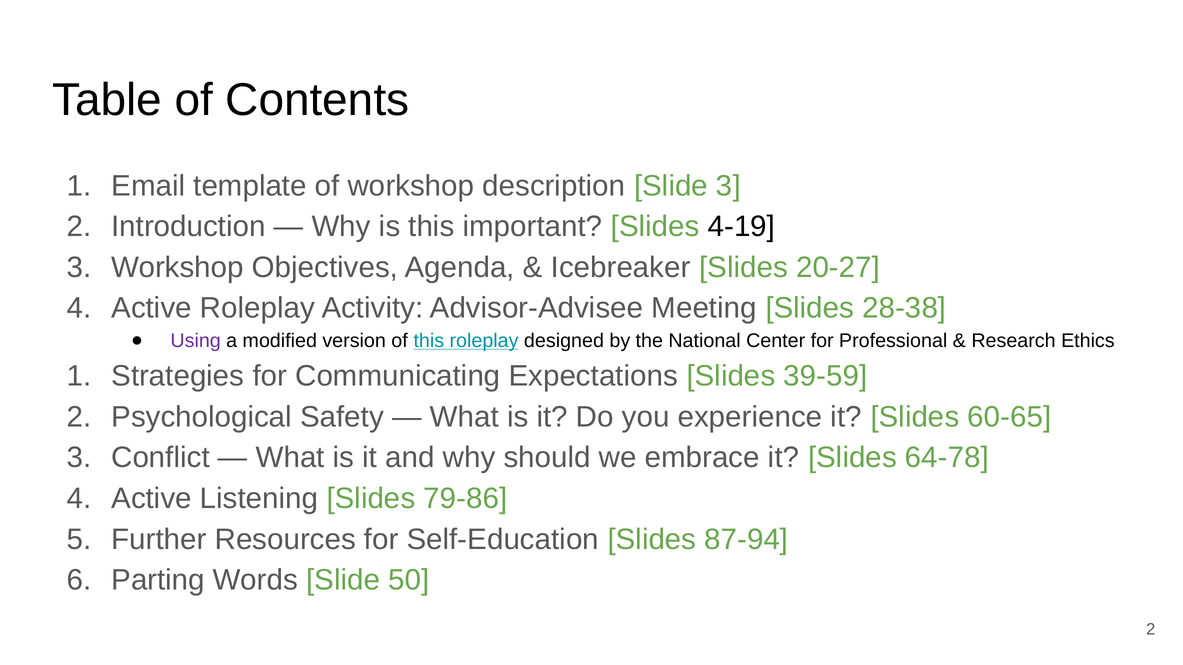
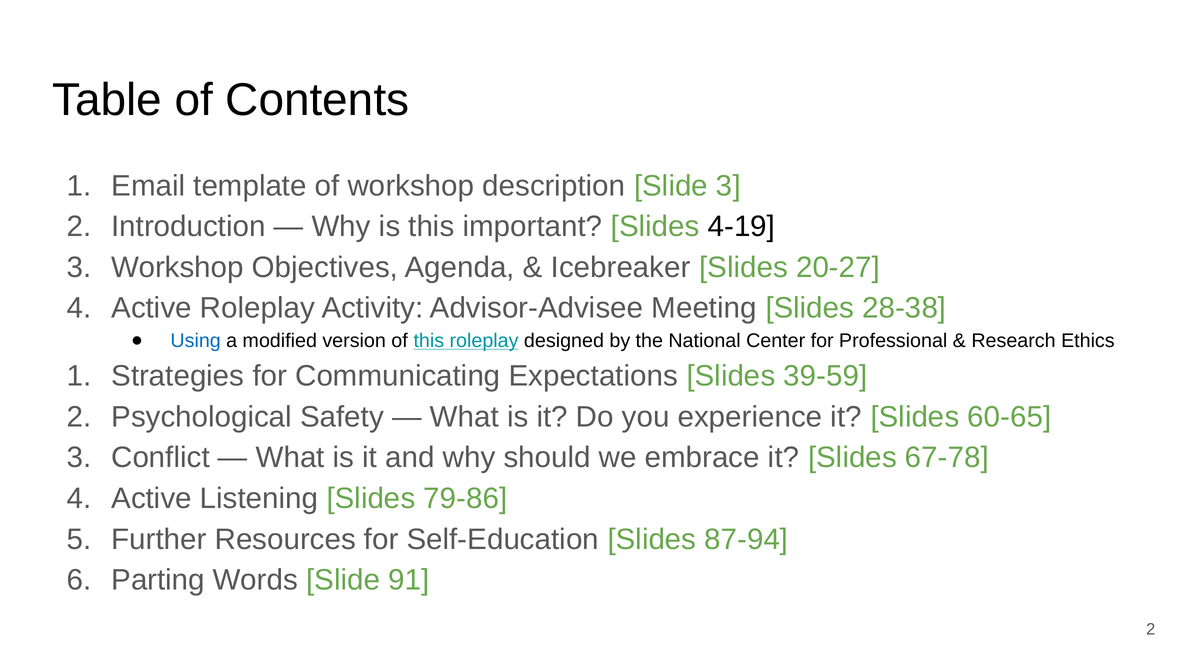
Using colour: purple -> blue
64-78: 64-78 -> 67-78
50: 50 -> 91
